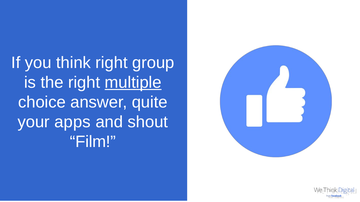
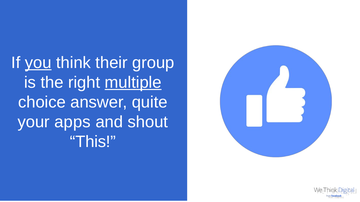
you underline: none -> present
think right: right -> their
Film: Film -> This
